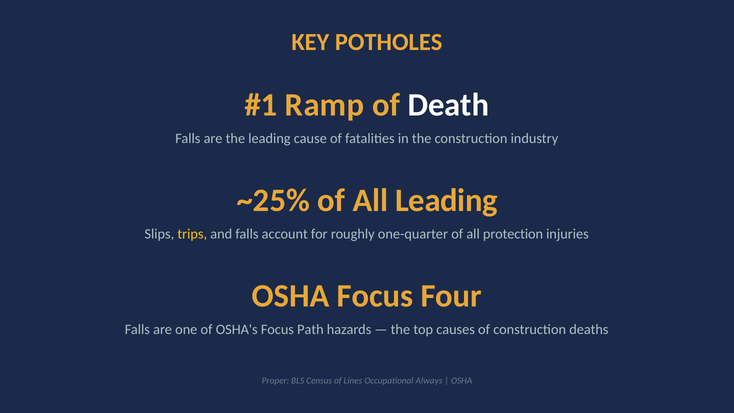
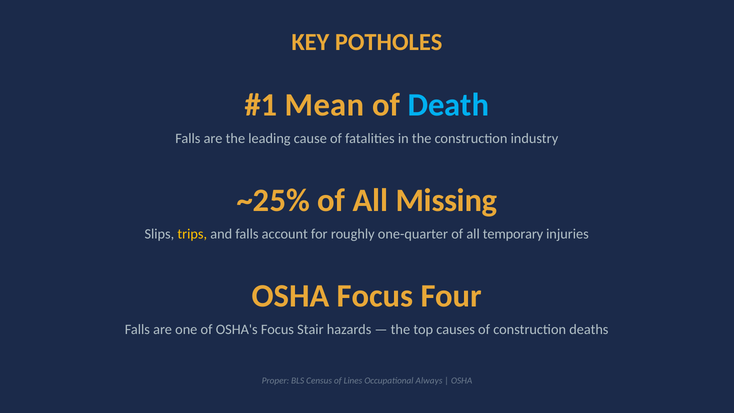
Ramp: Ramp -> Mean
Death colour: white -> light blue
All Leading: Leading -> Missing
protection: protection -> temporary
Path: Path -> Stair
